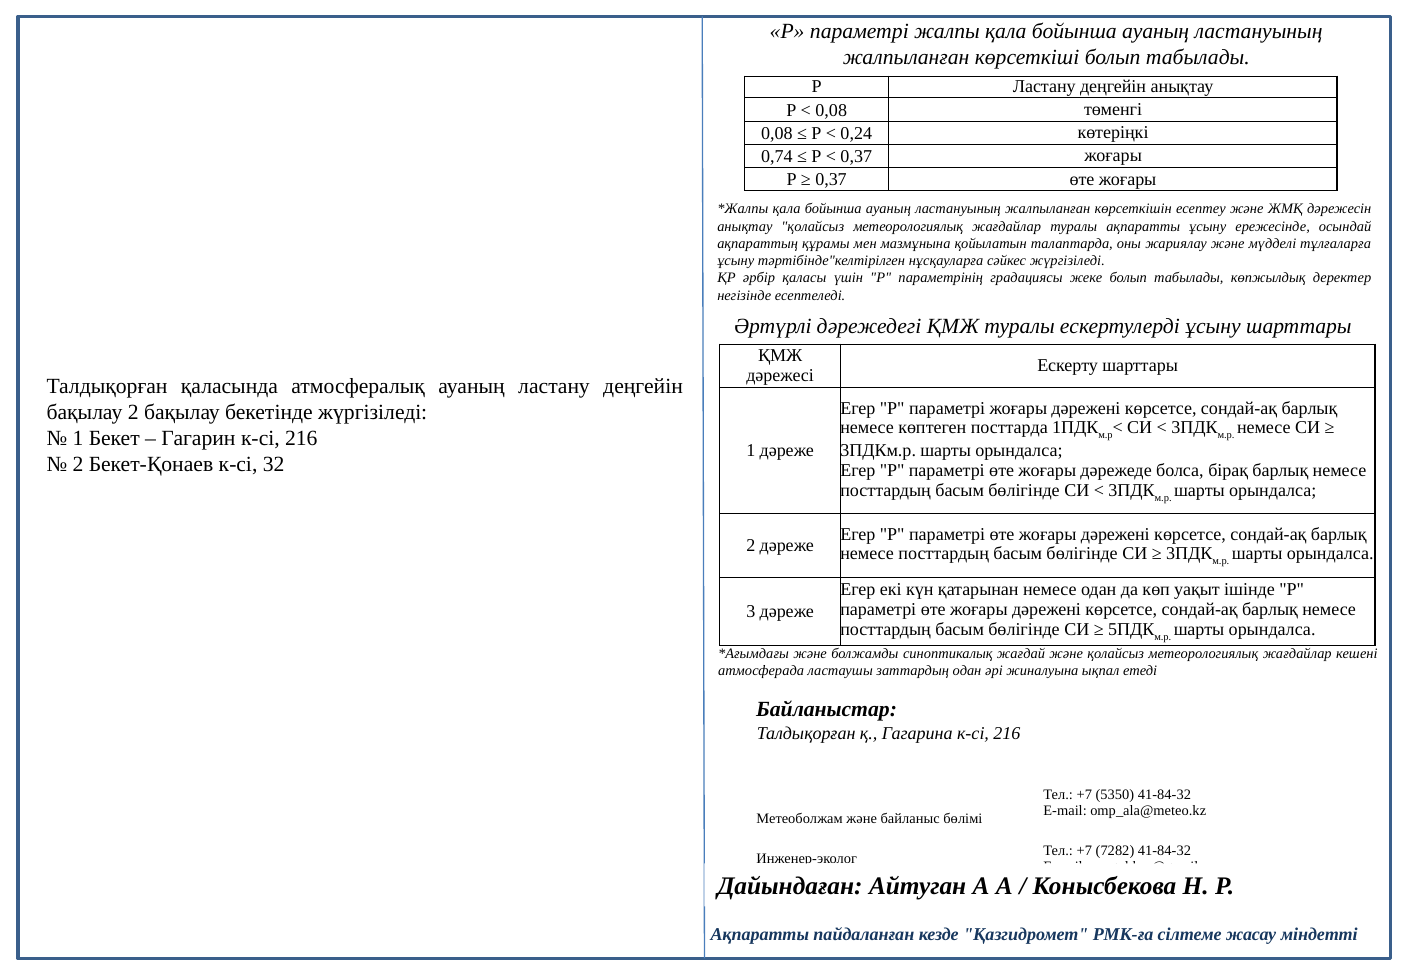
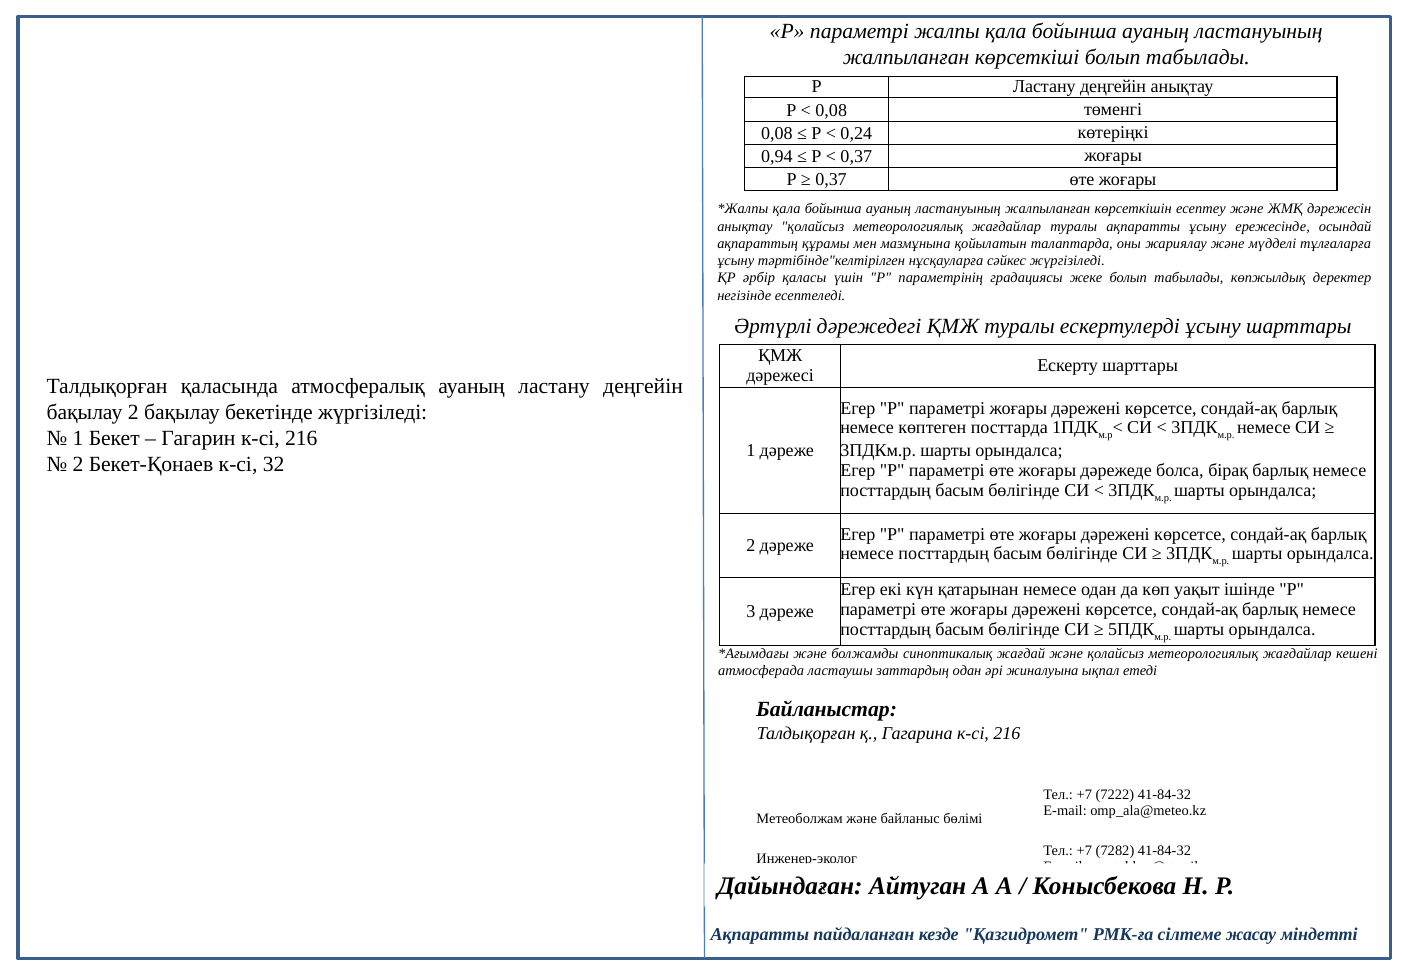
0,74: 0,74 -> 0,94
5350: 5350 -> 7222
